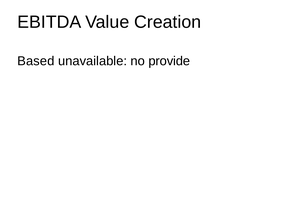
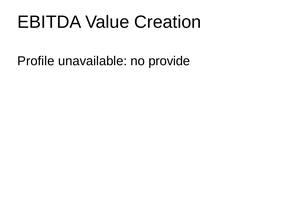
Based: Based -> Profile
